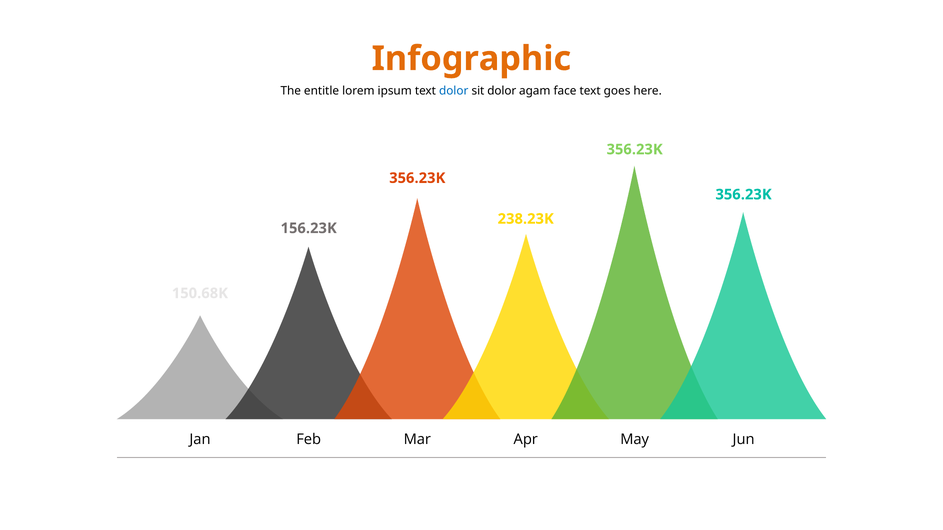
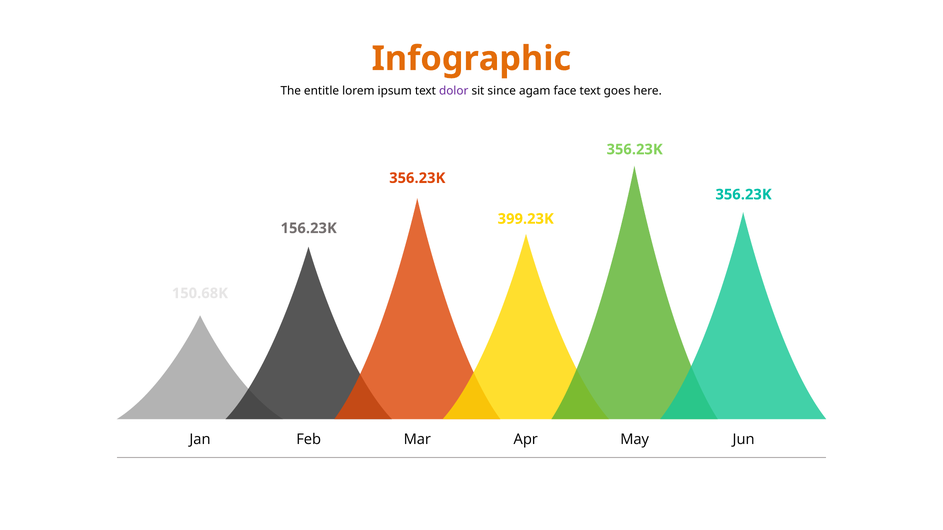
dolor at (454, 91) colour: blue -> purple
sit dolor: dolor -> since
238.23K: 238.23K -> 399.23K
